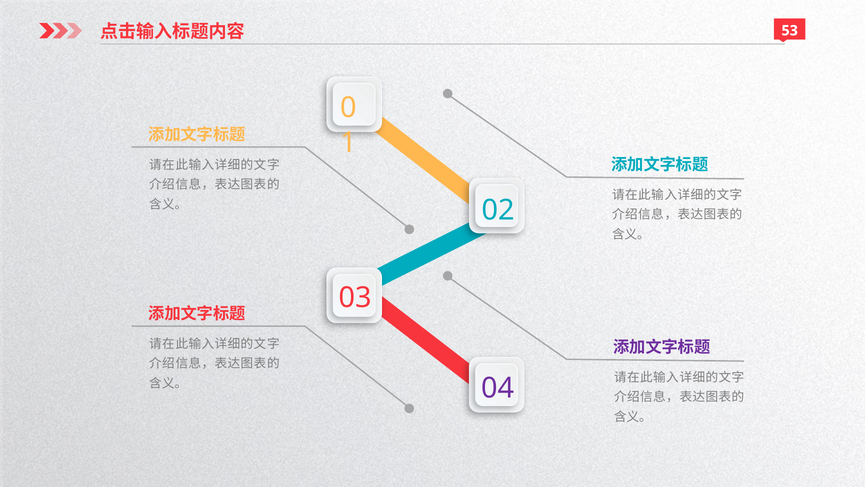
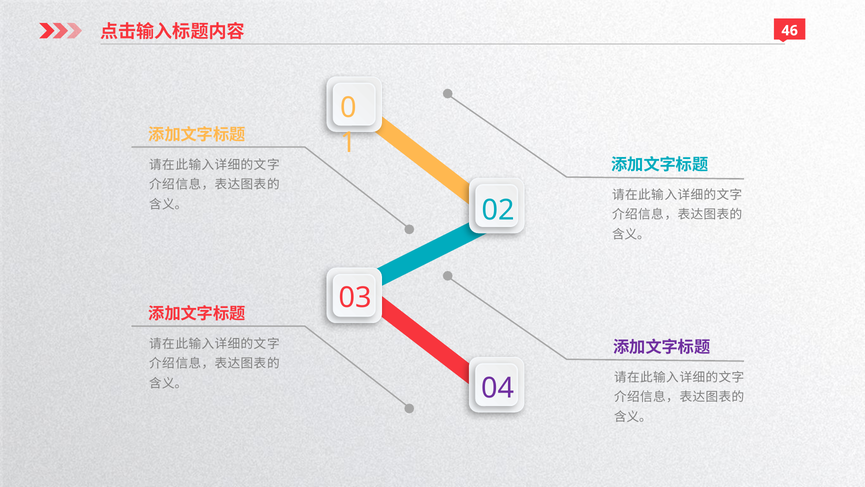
53: 53 -> 46
